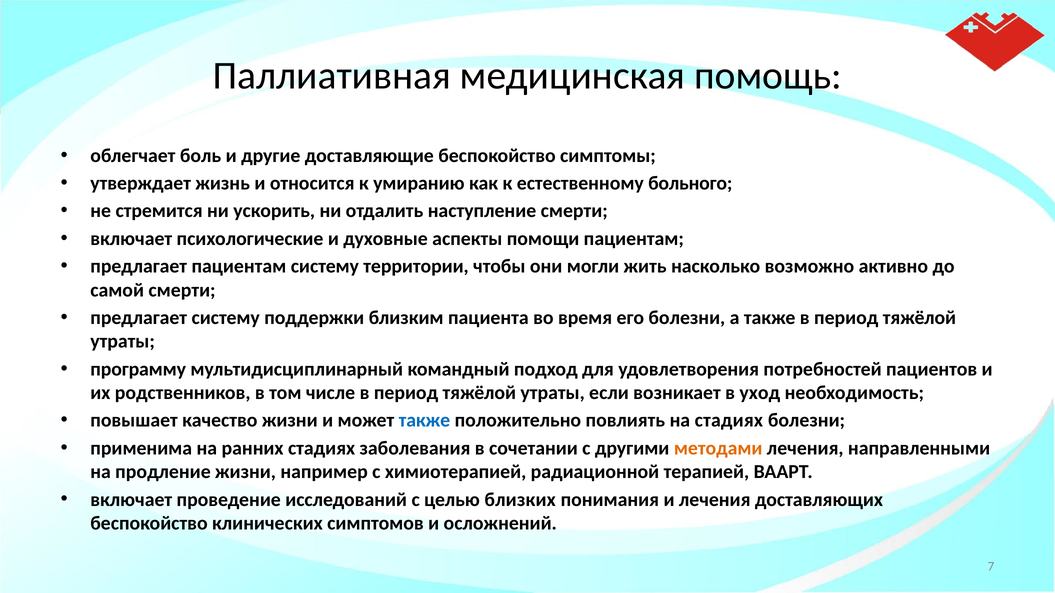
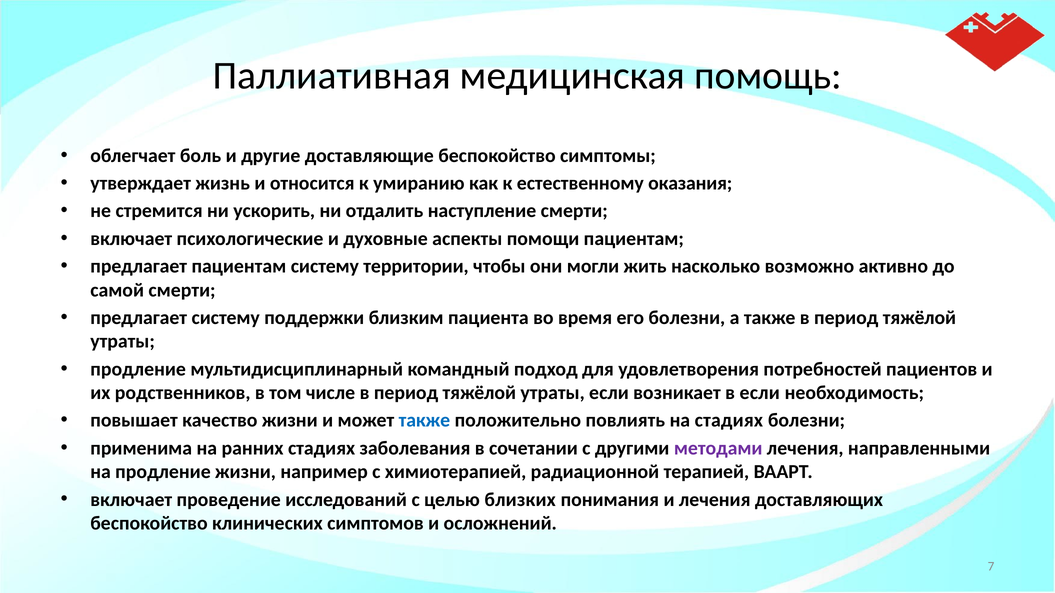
больного: больного -> оказания
программу at (138, 369): программу -> продление
в уход: уход -> если
методами colour: orange -> purple
